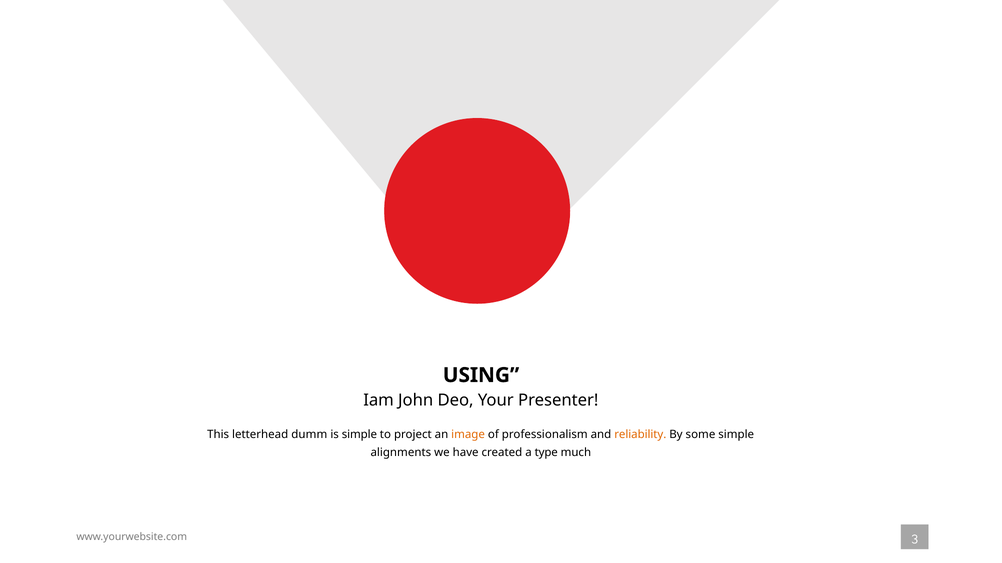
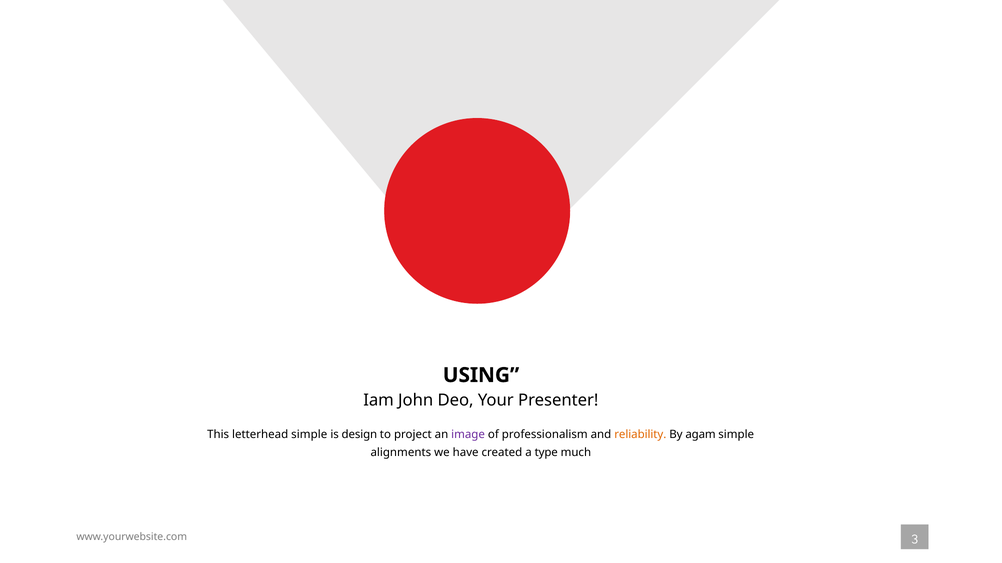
letterhead dumm: dumm -> simple
is simple: simple -> design
image colour: orange -> purple
some: some -> agam
